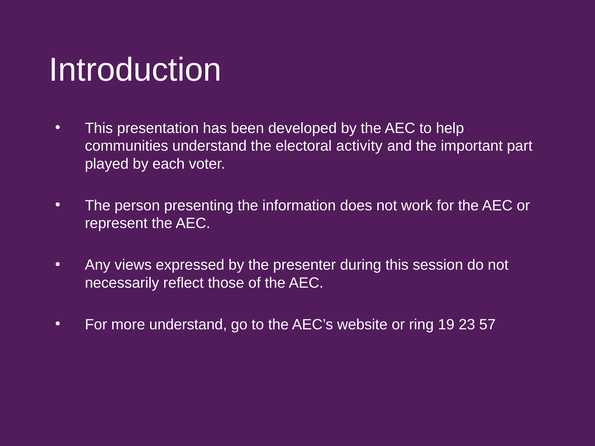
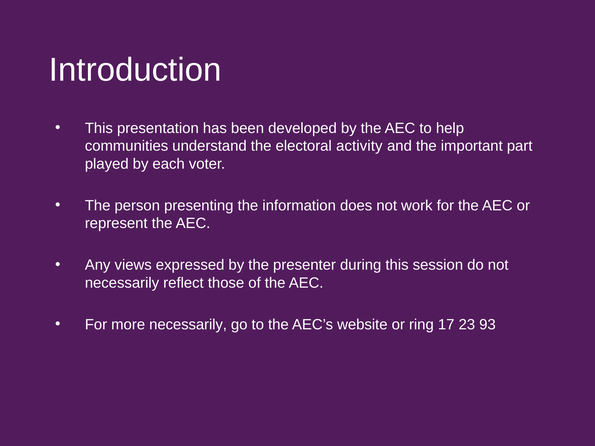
more understand: understand -> necessarily
19: 19 -> 17
57: 57 -> 93
